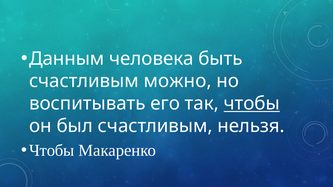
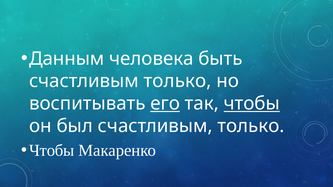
можно at (178, 81): можно -> только
его underline: none -> present
был счастливым нельзя: нельзя -> только
